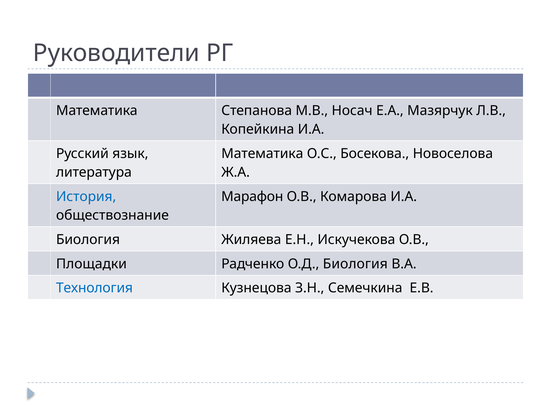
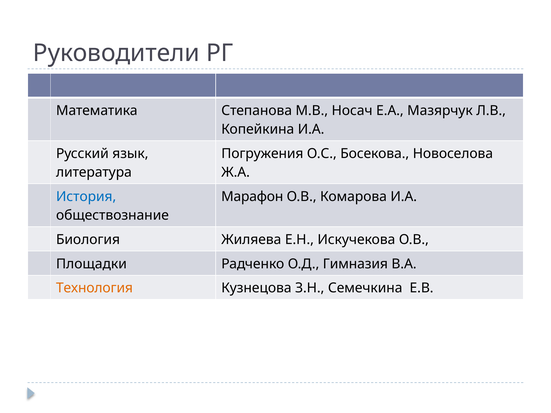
Математика at (262, 154): Математика -> Погружения
О.Д Биология: Биология -> Гимназия
Технология colour: blue -> orange
